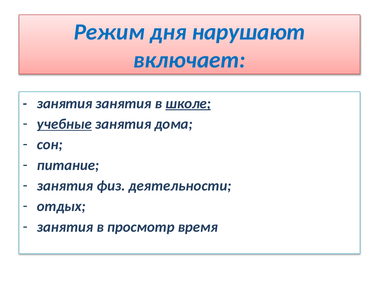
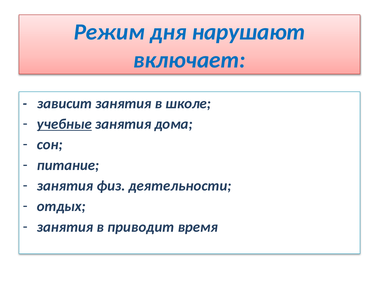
занятия at (65, 104): занятия -> зависит
школе underline: present -> none
просмотр: просмотр -> приводит
